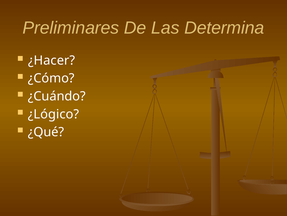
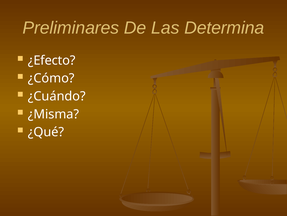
¿Hacer: ¿Hacer -> ¿Efecto
¿Lógico: ¿Lógico -> ¿Misma
